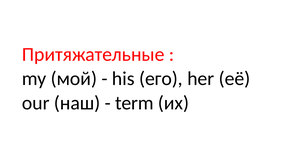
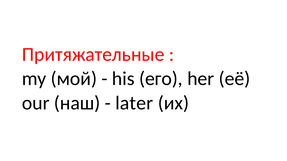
term: term -> later
